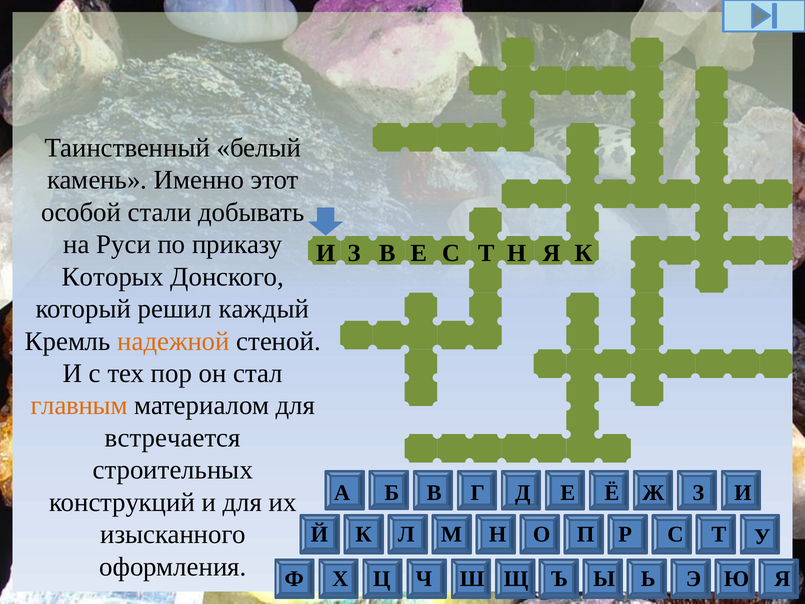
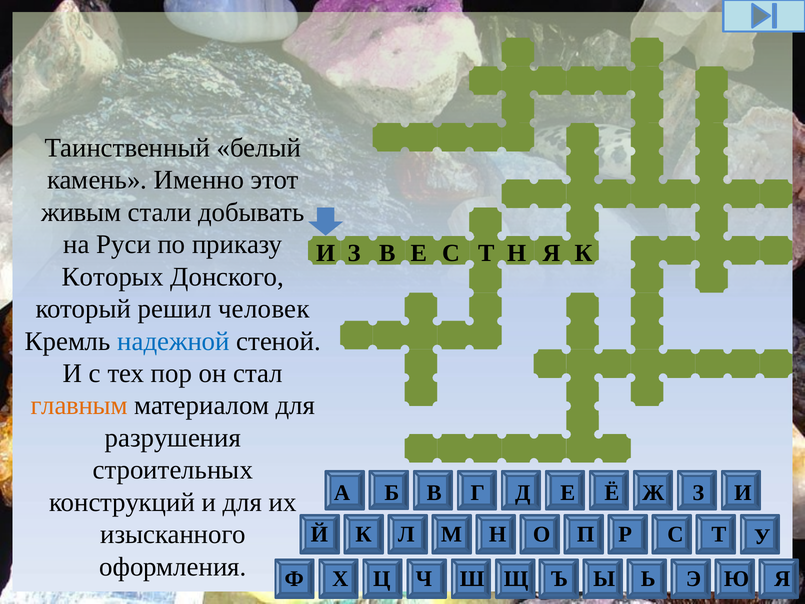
особой: особой -> живым
каждый: каждый -> человек
надежной colour: orange -> blue
встречается: встречается -> разрушения
